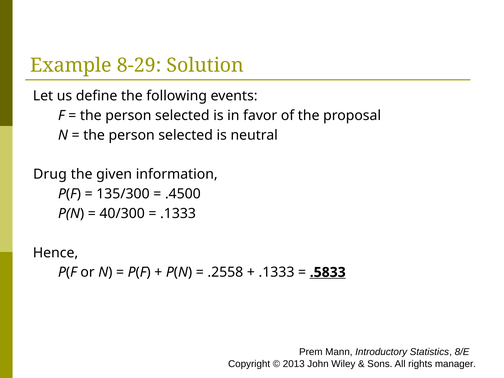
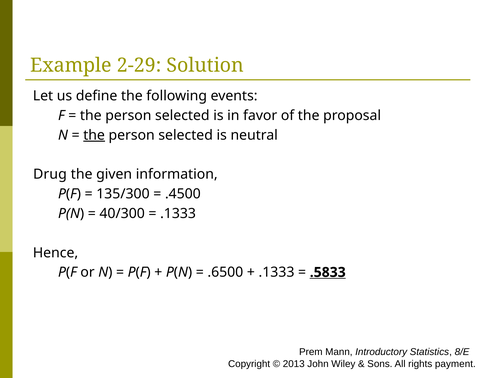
8-29: 8-29 -> 2-29
the at (94, 135) underline: none -> present
.2558: .2558 -> .6500
manager: manager -> payment
